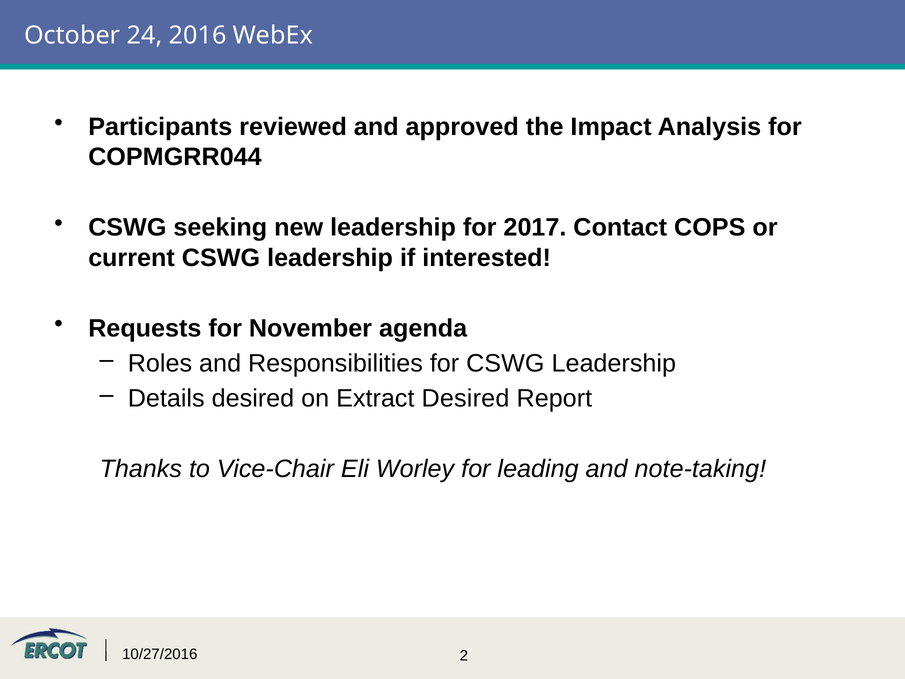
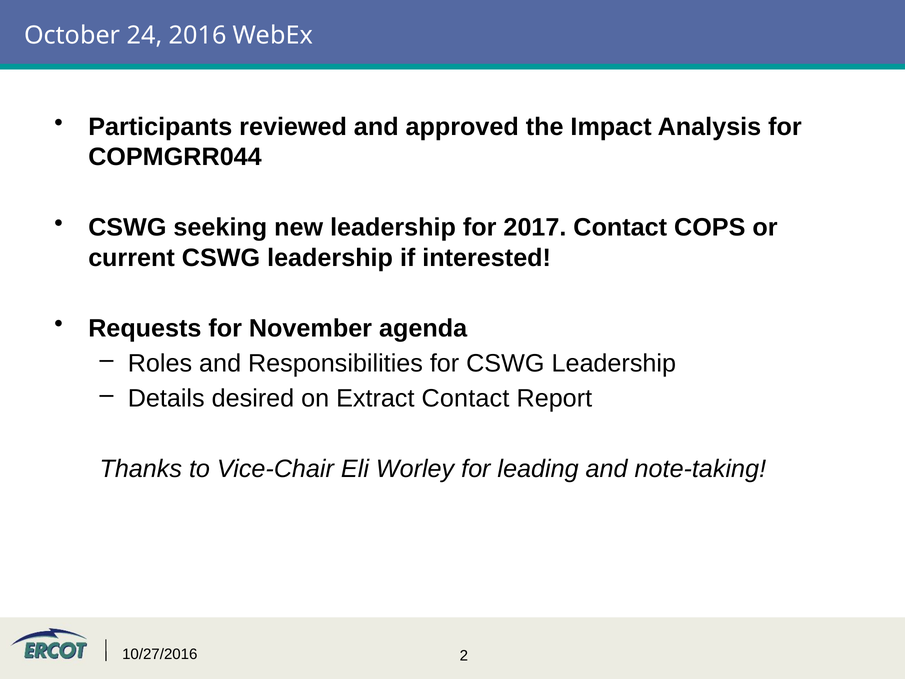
Extract Desired: Desired -> Contact
